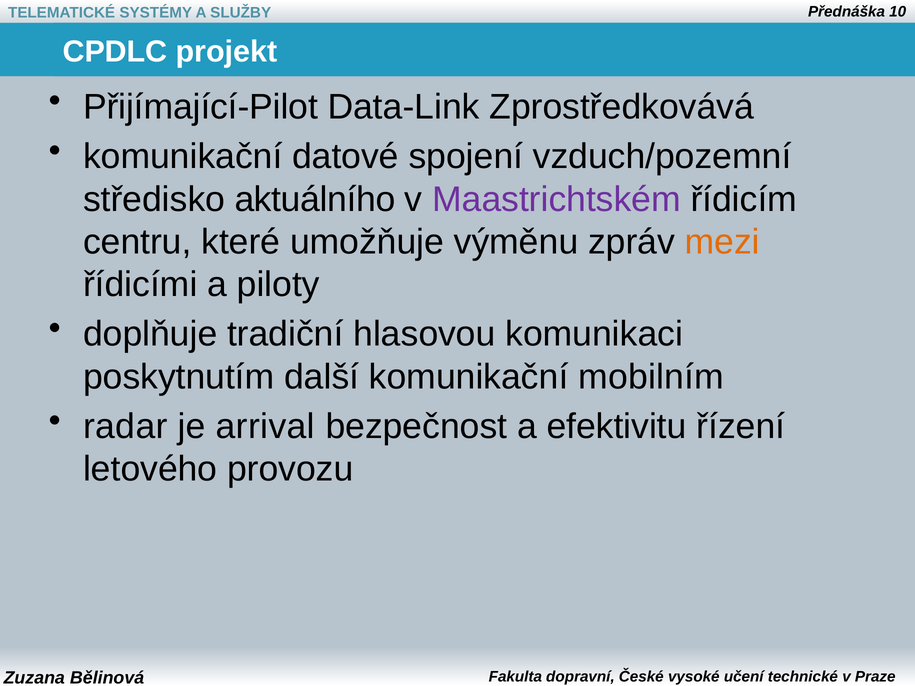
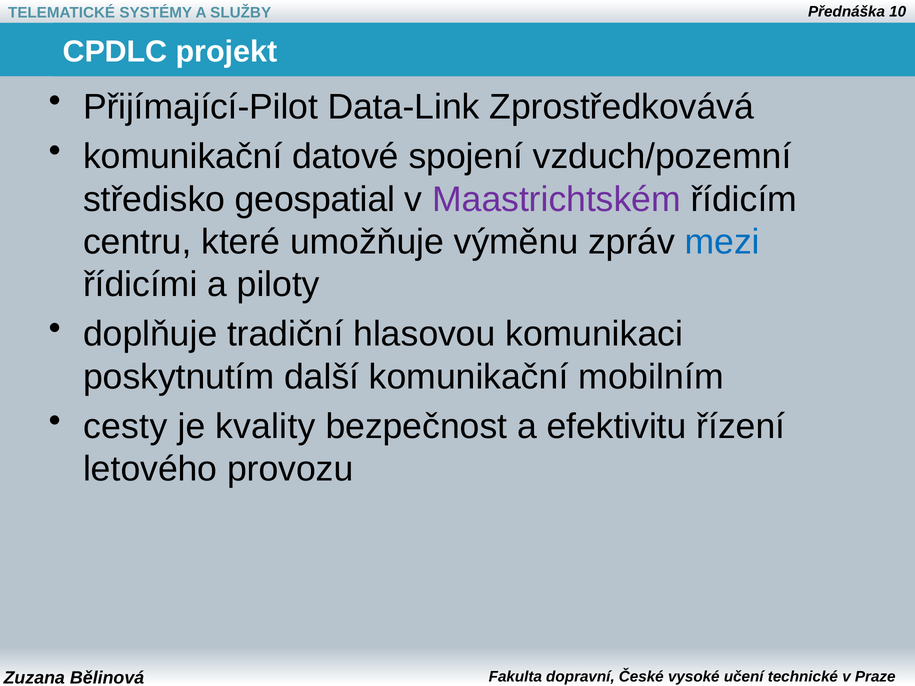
aktuálního: aktuálního -> geospatial
mezi colour: orange -> blue
radar: radar -> cesty
arrival: arrival -> kvality
